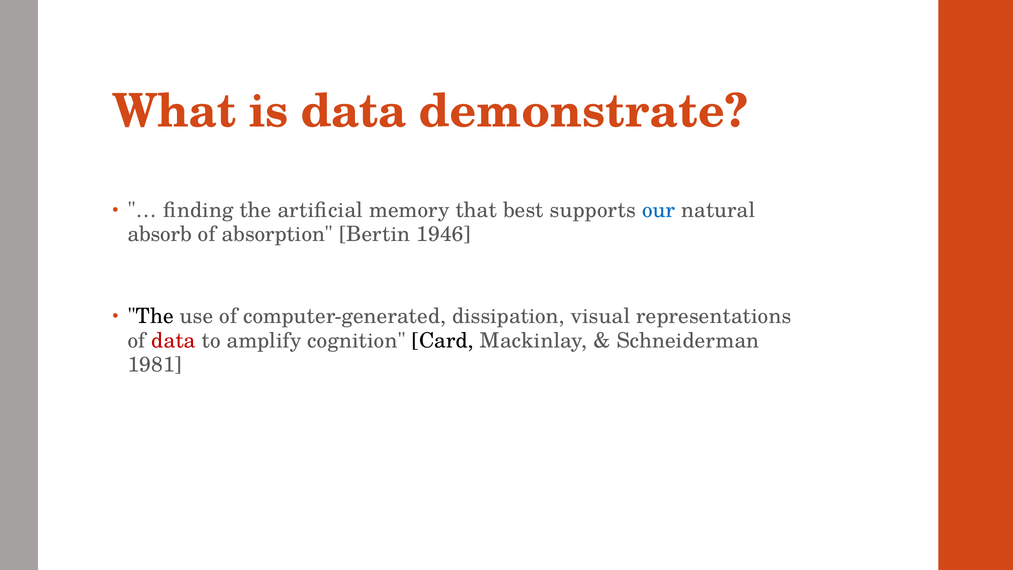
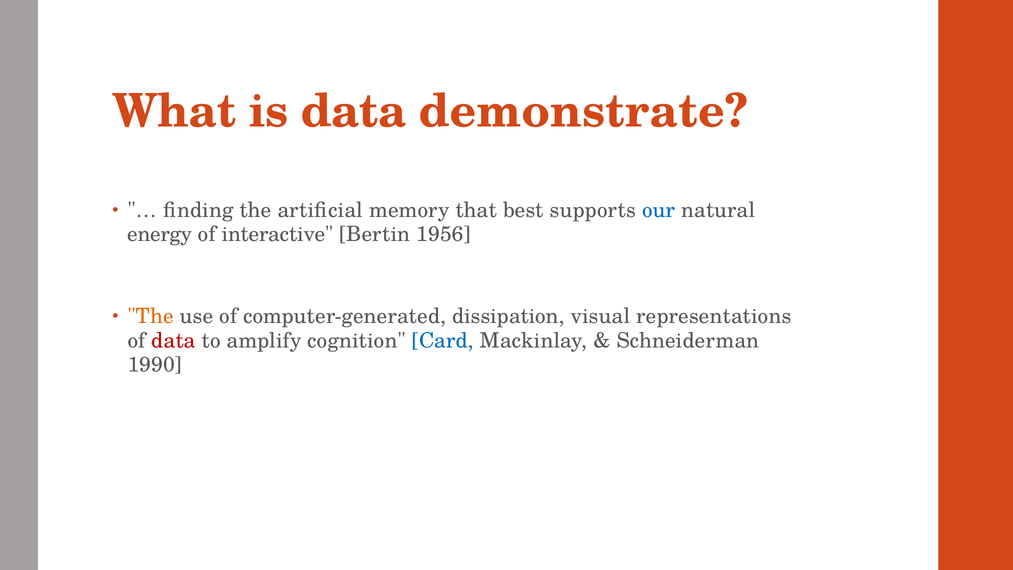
absorb: absorb -> energy
absorption: absorption -> interactive
1946: 1946 -> 1956
The at (151, 316) colour: black -> orange
Card colour: black -> blue
1981: 1981 -> 1990
